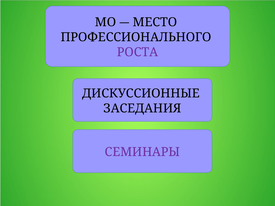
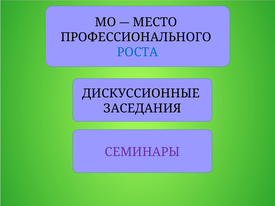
РОСТА colour: purple -> blue
